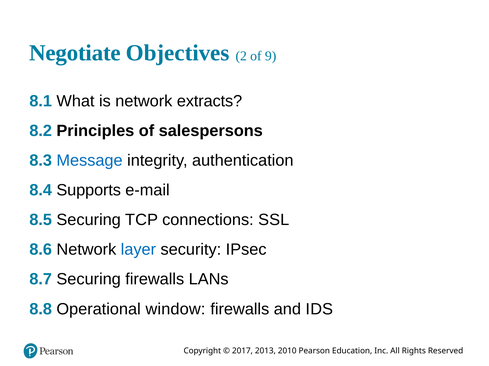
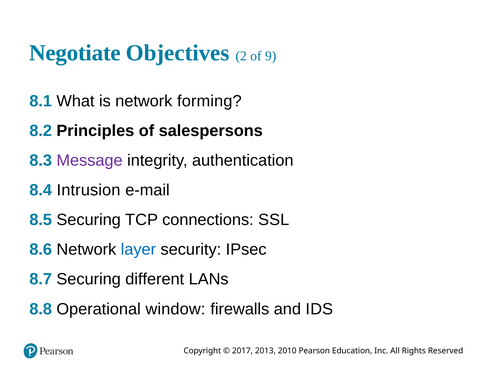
extracts: extracts -> forming
Message colour: blue -> purple
Supports: Supports -> Intrusion
Securing firewalls: firewalls -> different
